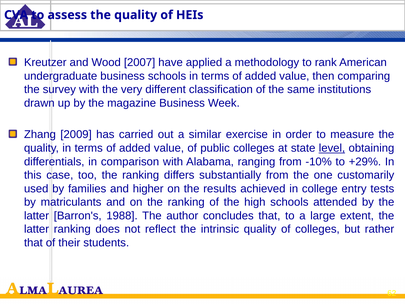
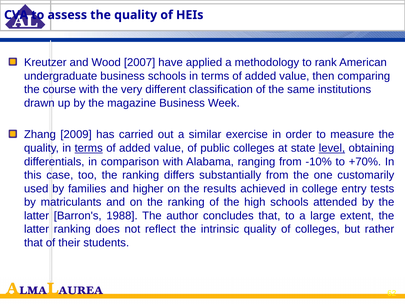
survey: survey -> course
terms at (89, 148) underline: none -> present
+29%: +29% -> +70%
